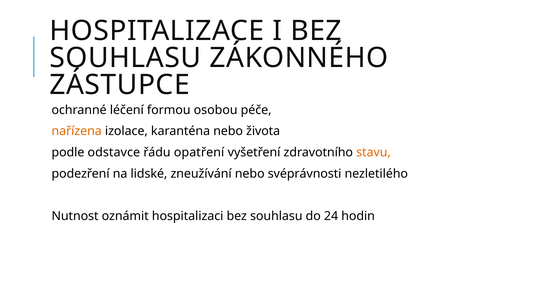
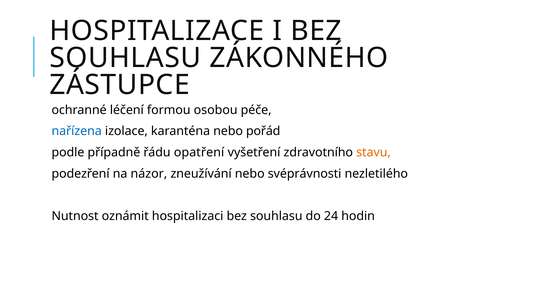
nařízena colour: orange -> blue
života: života -> pořád
odstavce: odstavce -> případně
lidské: lidské -> názor
